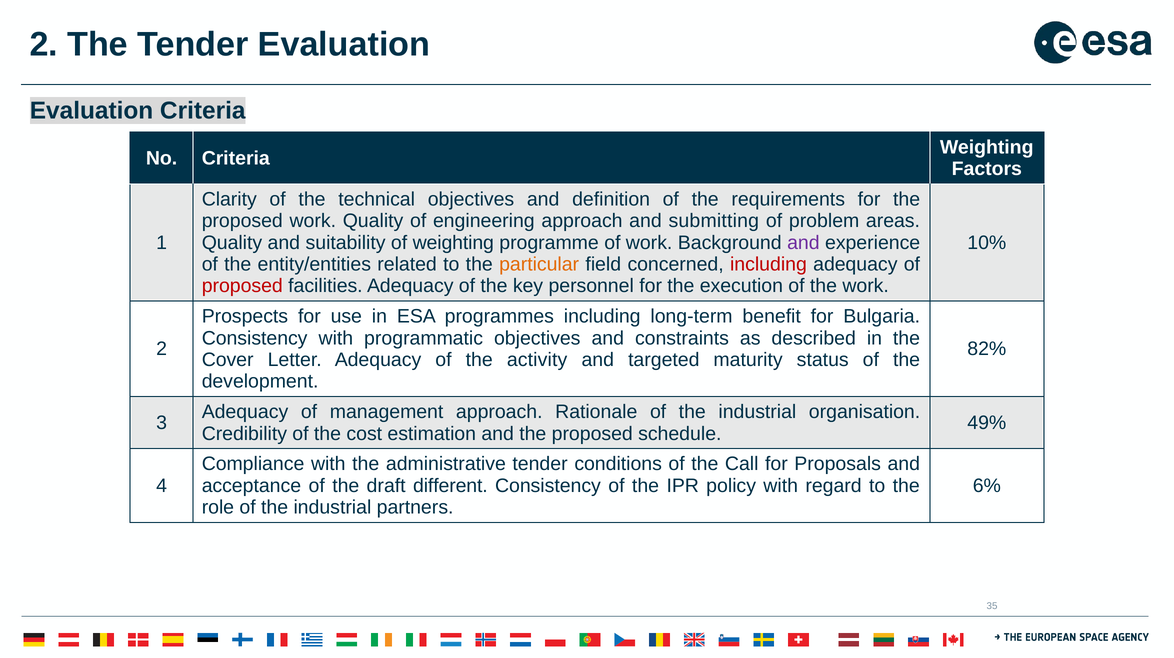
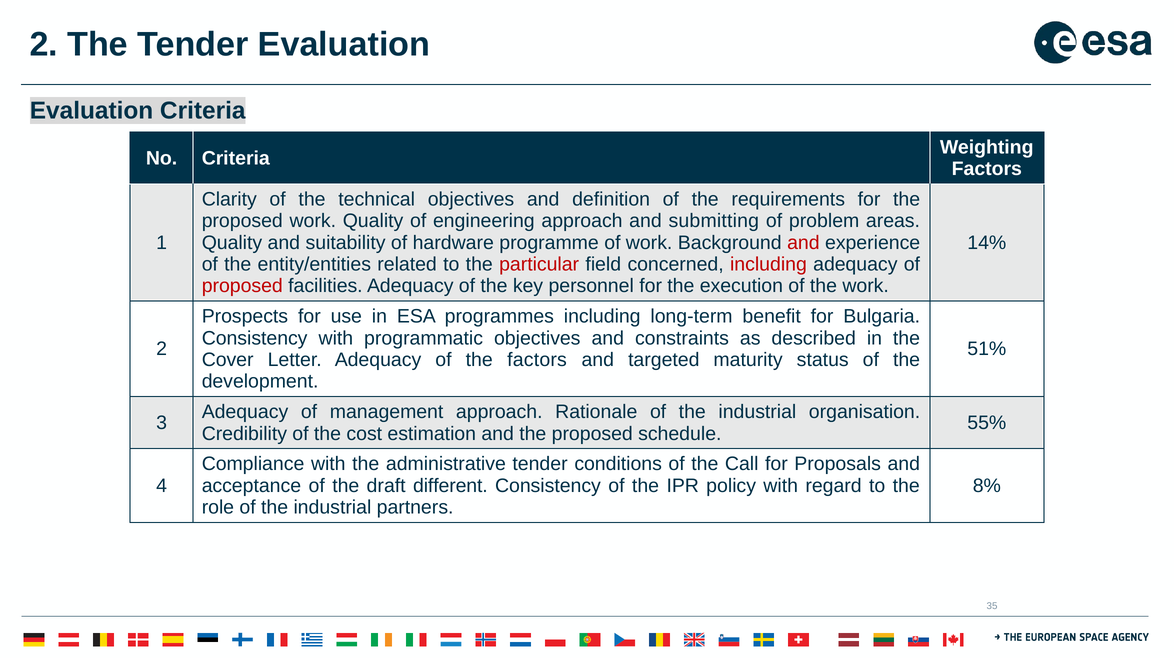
of weighting: weighting -> hardware
and at (803, 243) colour: purple -> red
10%: 10% -> 14%
particular colour: orange -> red
82%: 82% -> 51%
the activity: activity -> factors
49%: 49% -> 55%
6%: 6% -> 8%
